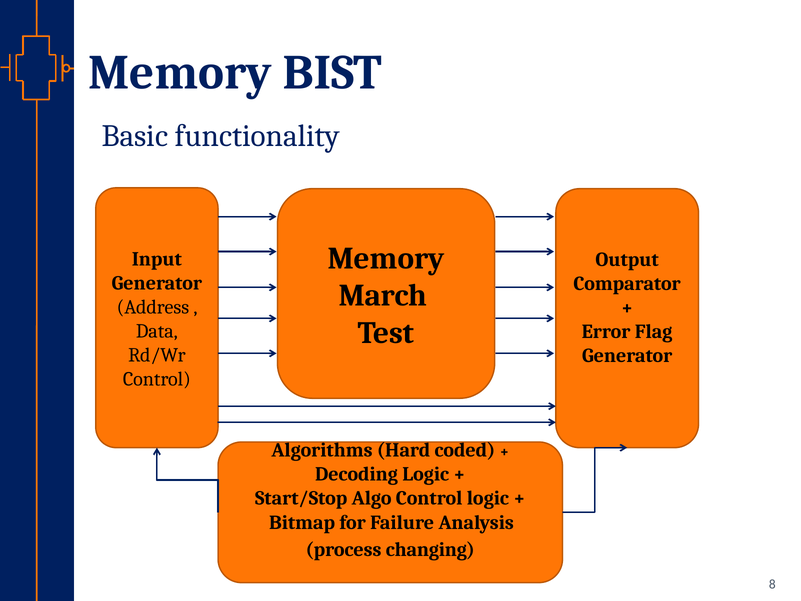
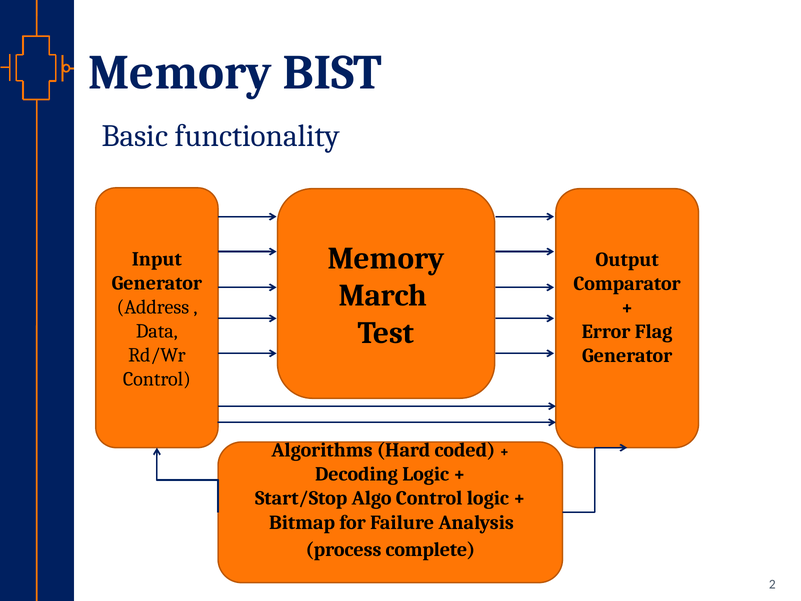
changing: changing -> complete
8: 8 -> 2
